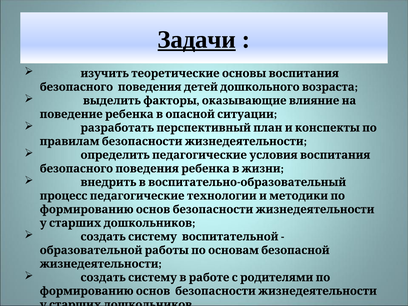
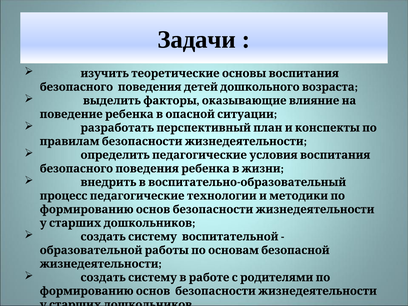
Задачи underline: present -> none
